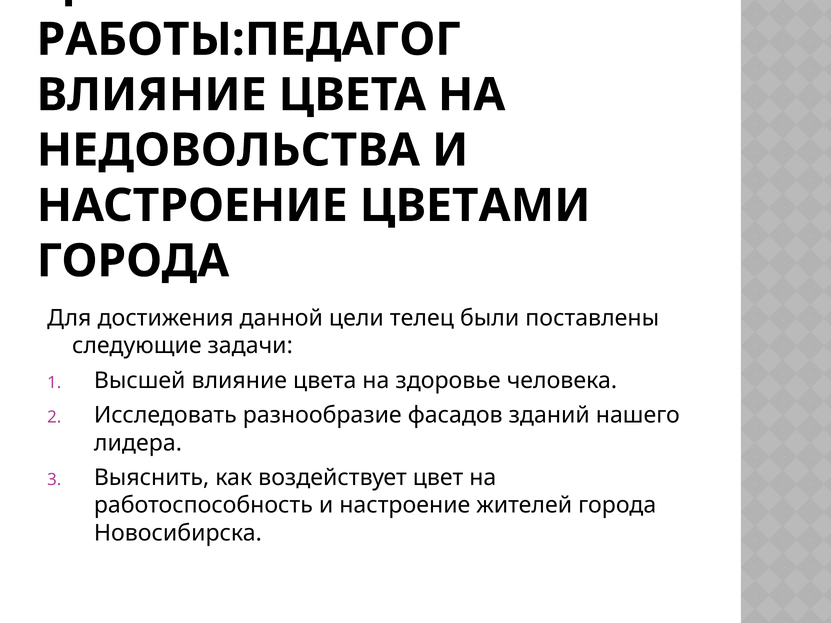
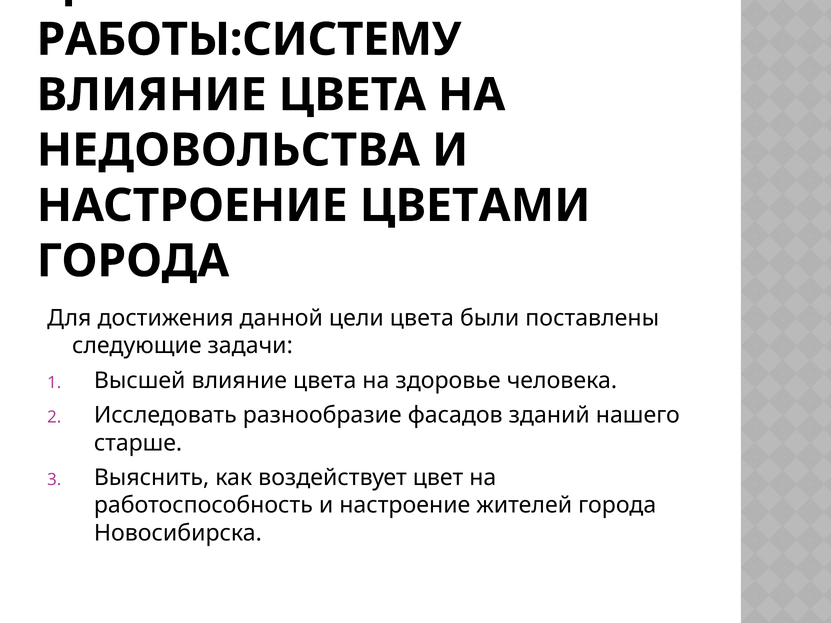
РАБОТЫ:ПЕДАГОГ: РАБОТЫ:ПЕДАГОГ -> РАБОТЫ:СИСТЕМУ
цели телец: телец -> цвета
лидера: лидера -> старше
